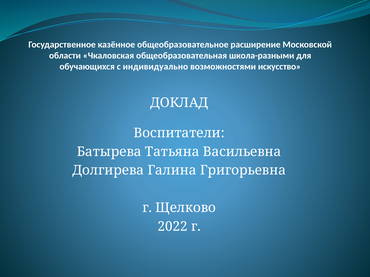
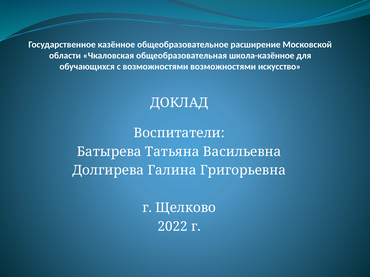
школа-разными: школа-разными -> школа-казённое
с индивидуально: индивидуально -> возможностями
